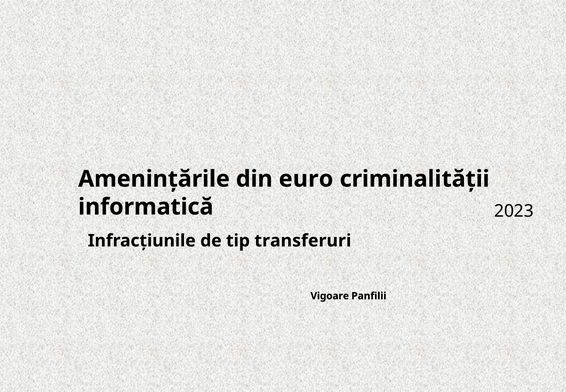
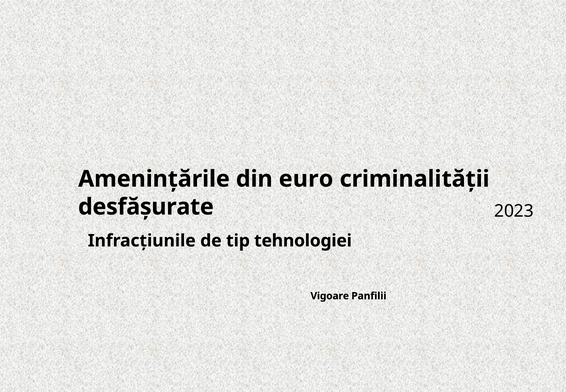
informatică: informatică -> desfășurate
transferuri: transferuri -> tehnologiei
